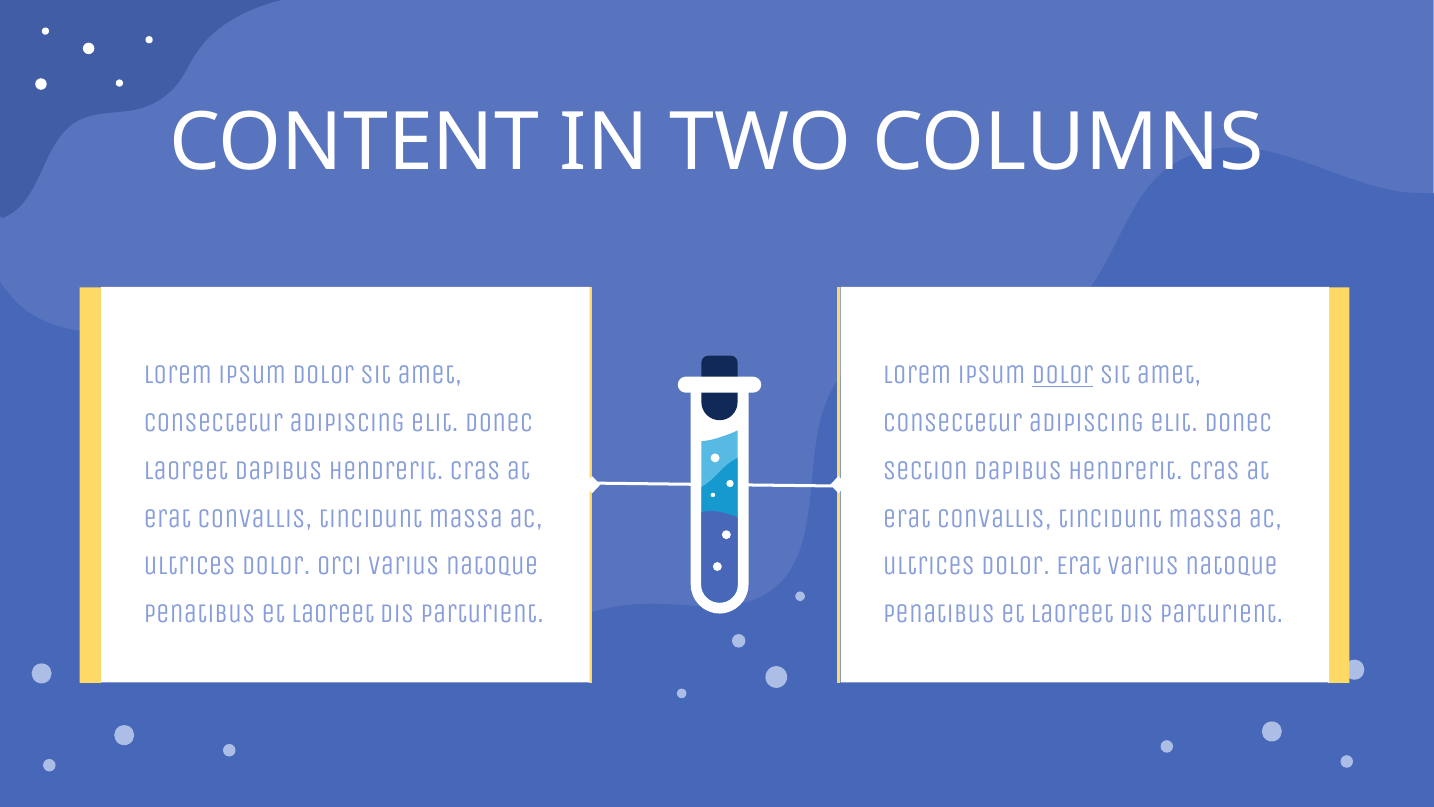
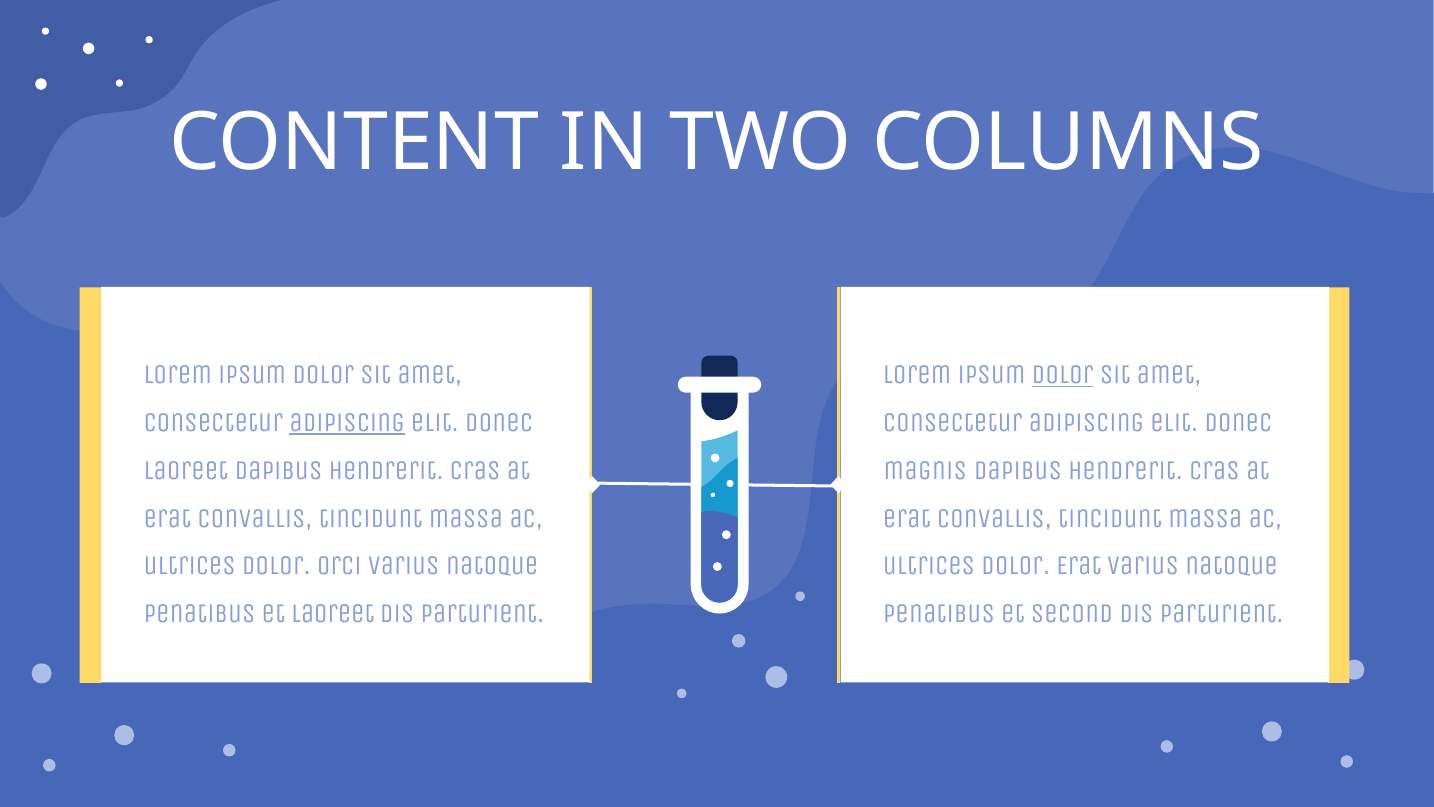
adipiscing at (347, 422) underline: none -> present
section: section -> magnis
laoreet at (1072, 614): laoreet -> second
